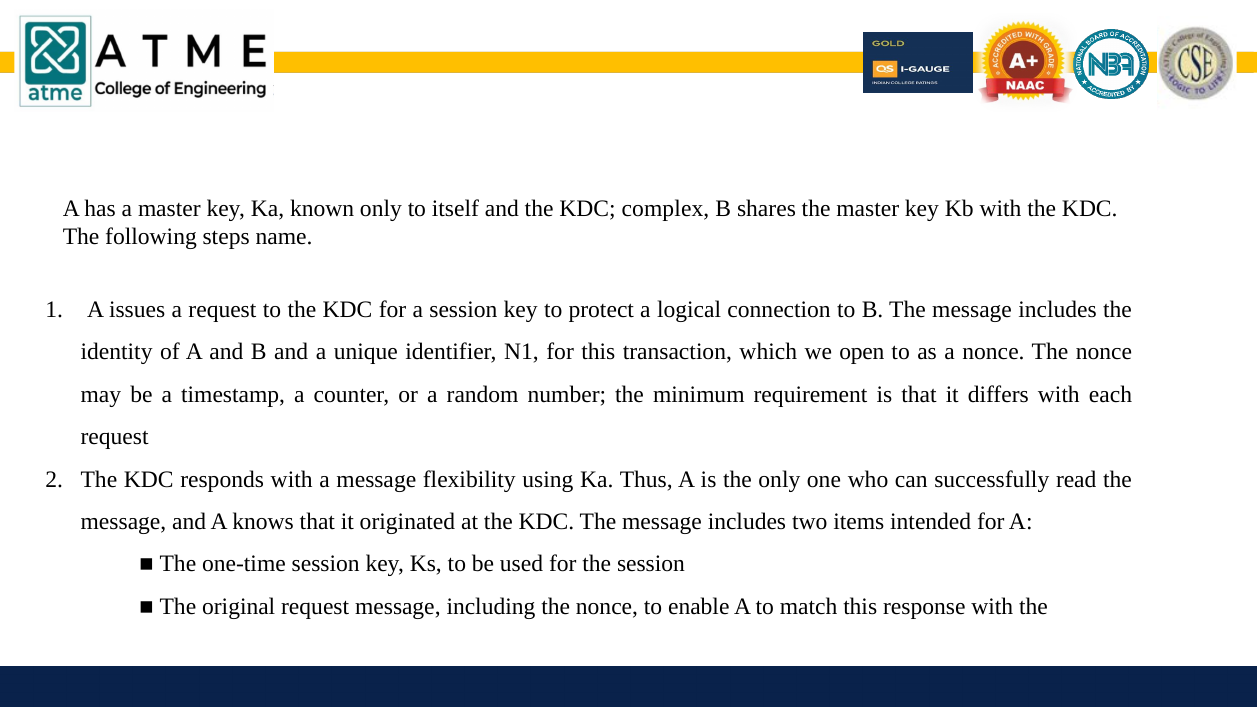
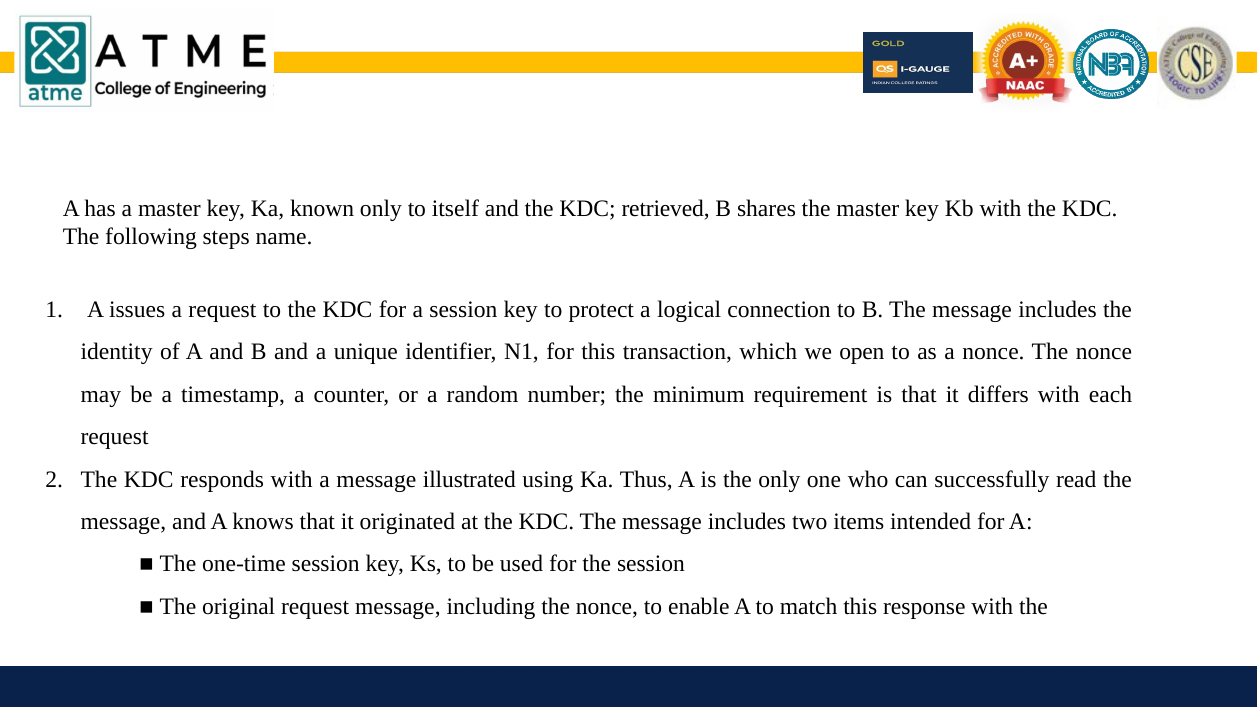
complex: complex -> retrieved
flexibility: flexibility -> illustrated
